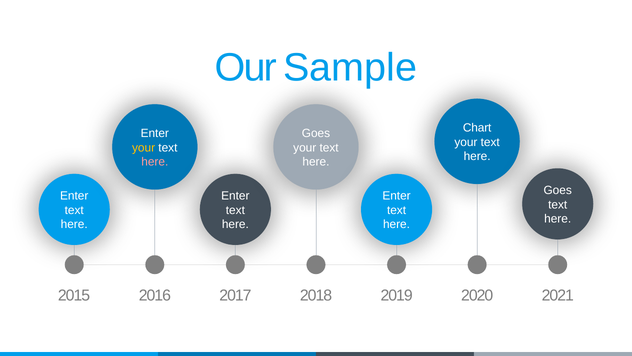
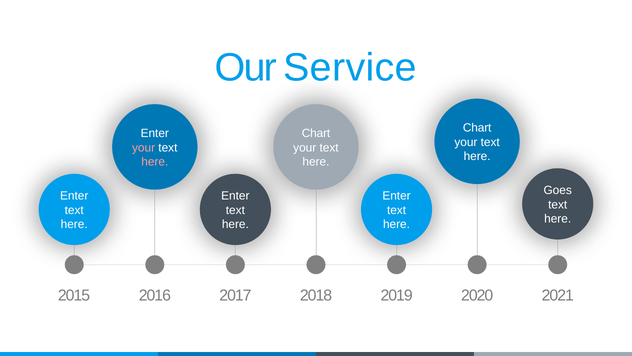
Sample: Sample -> Service
Goes at (316, 133): Goes -> Chart
your at (144, 147) colour: yellow -> pink
